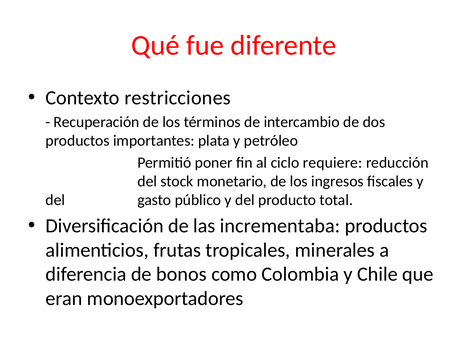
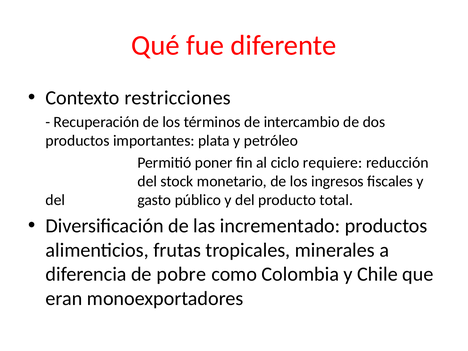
incrementaba: incrementaba -> incrementado
bonos: bonos -> pobre
